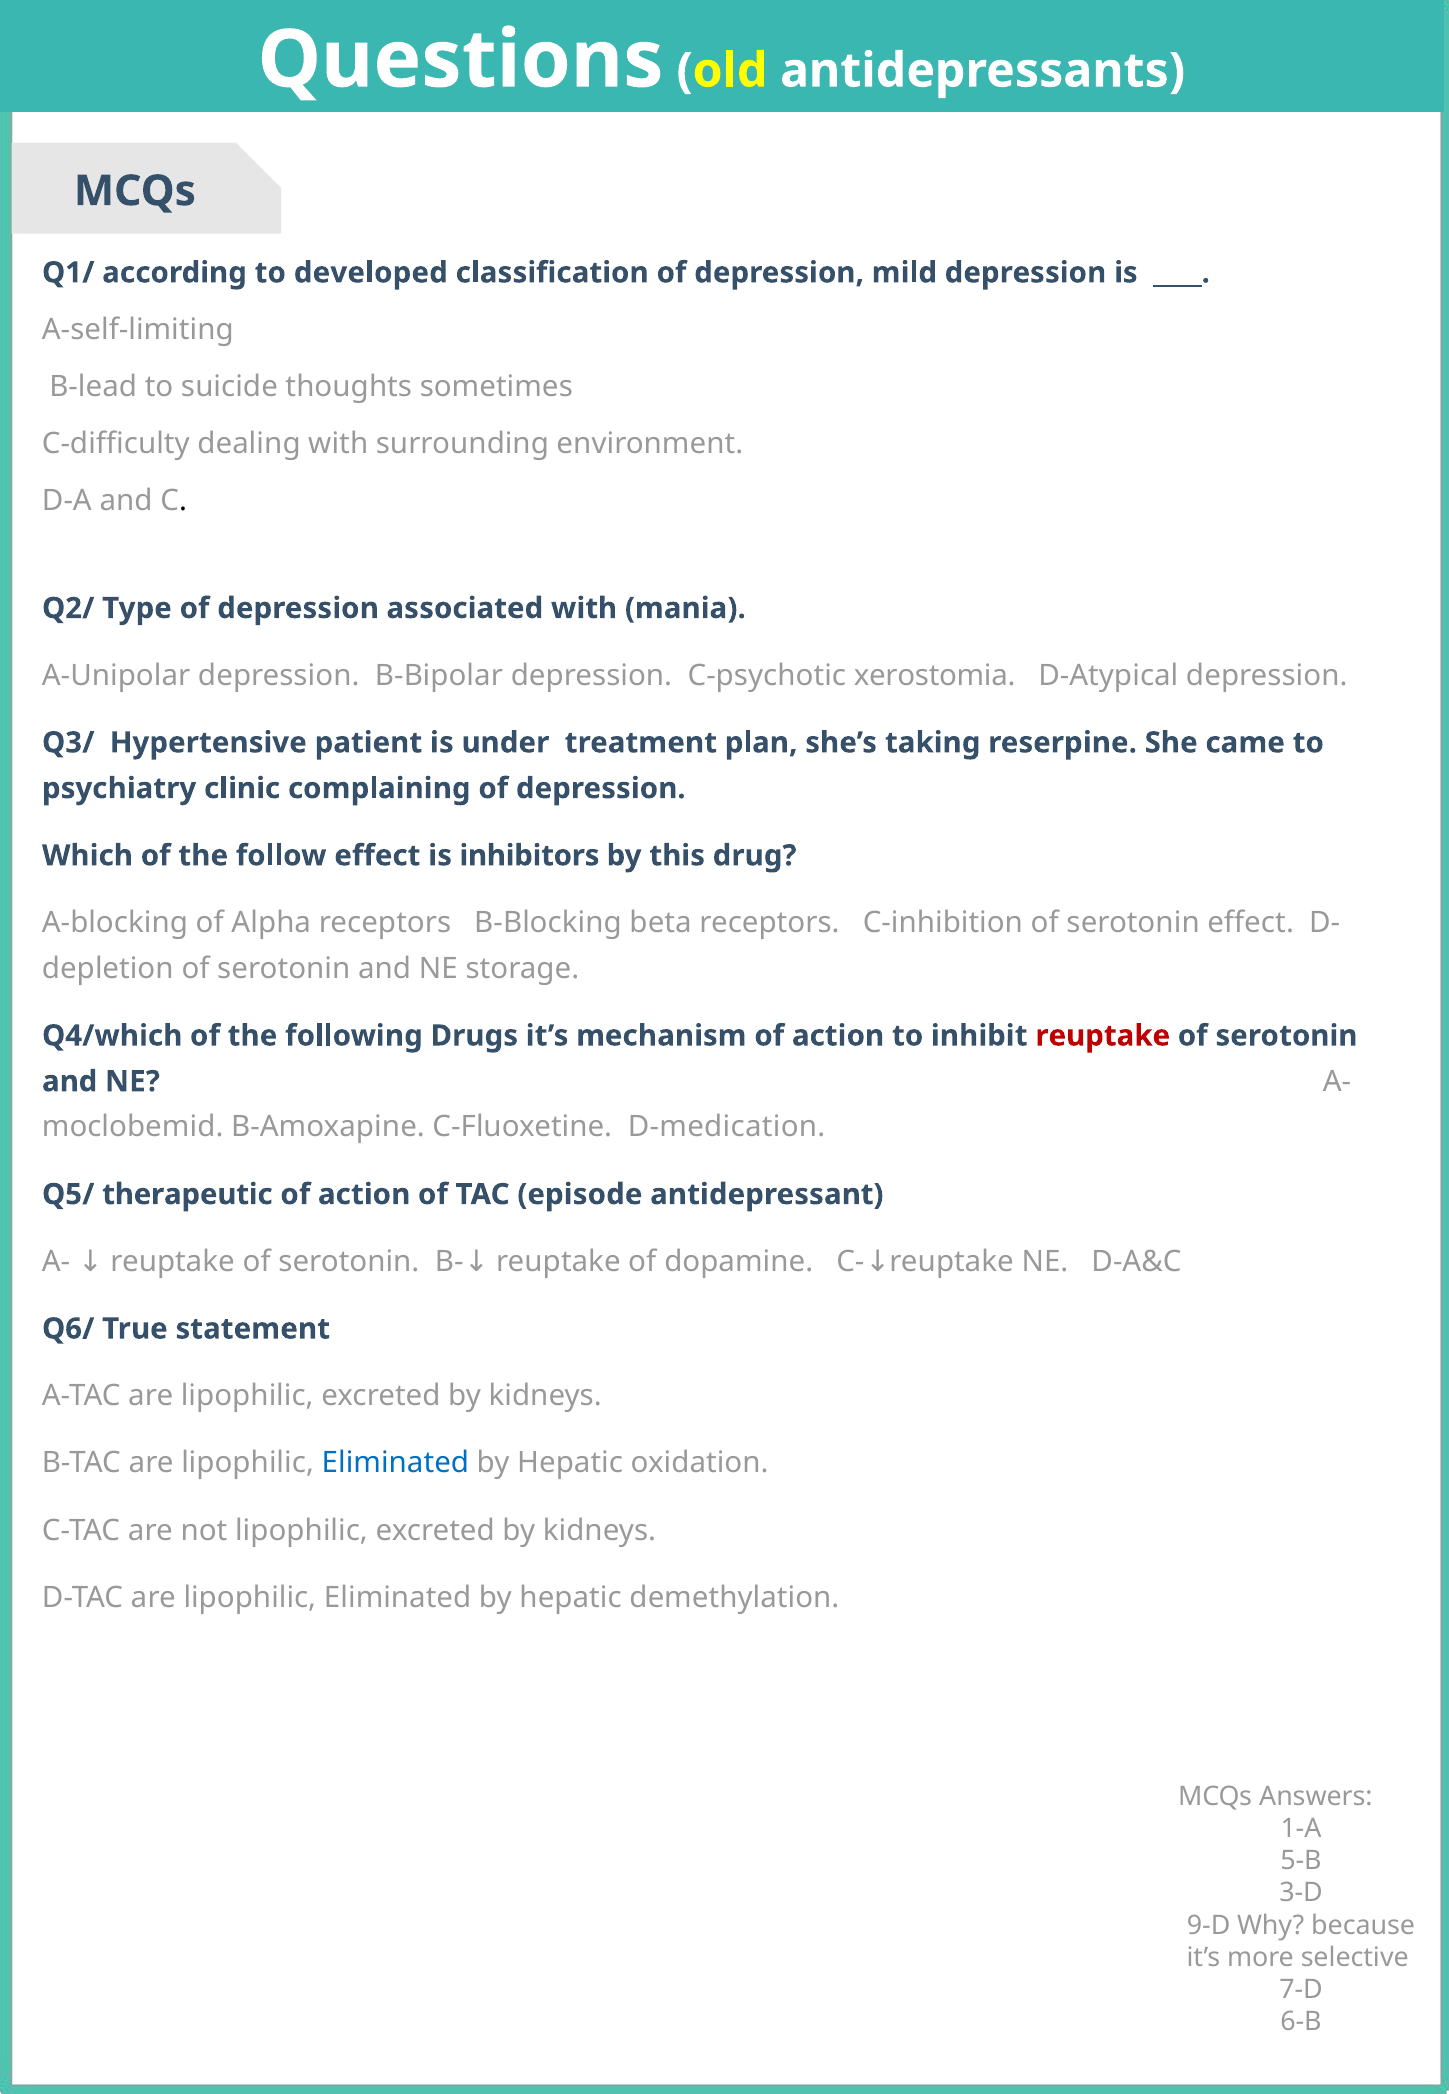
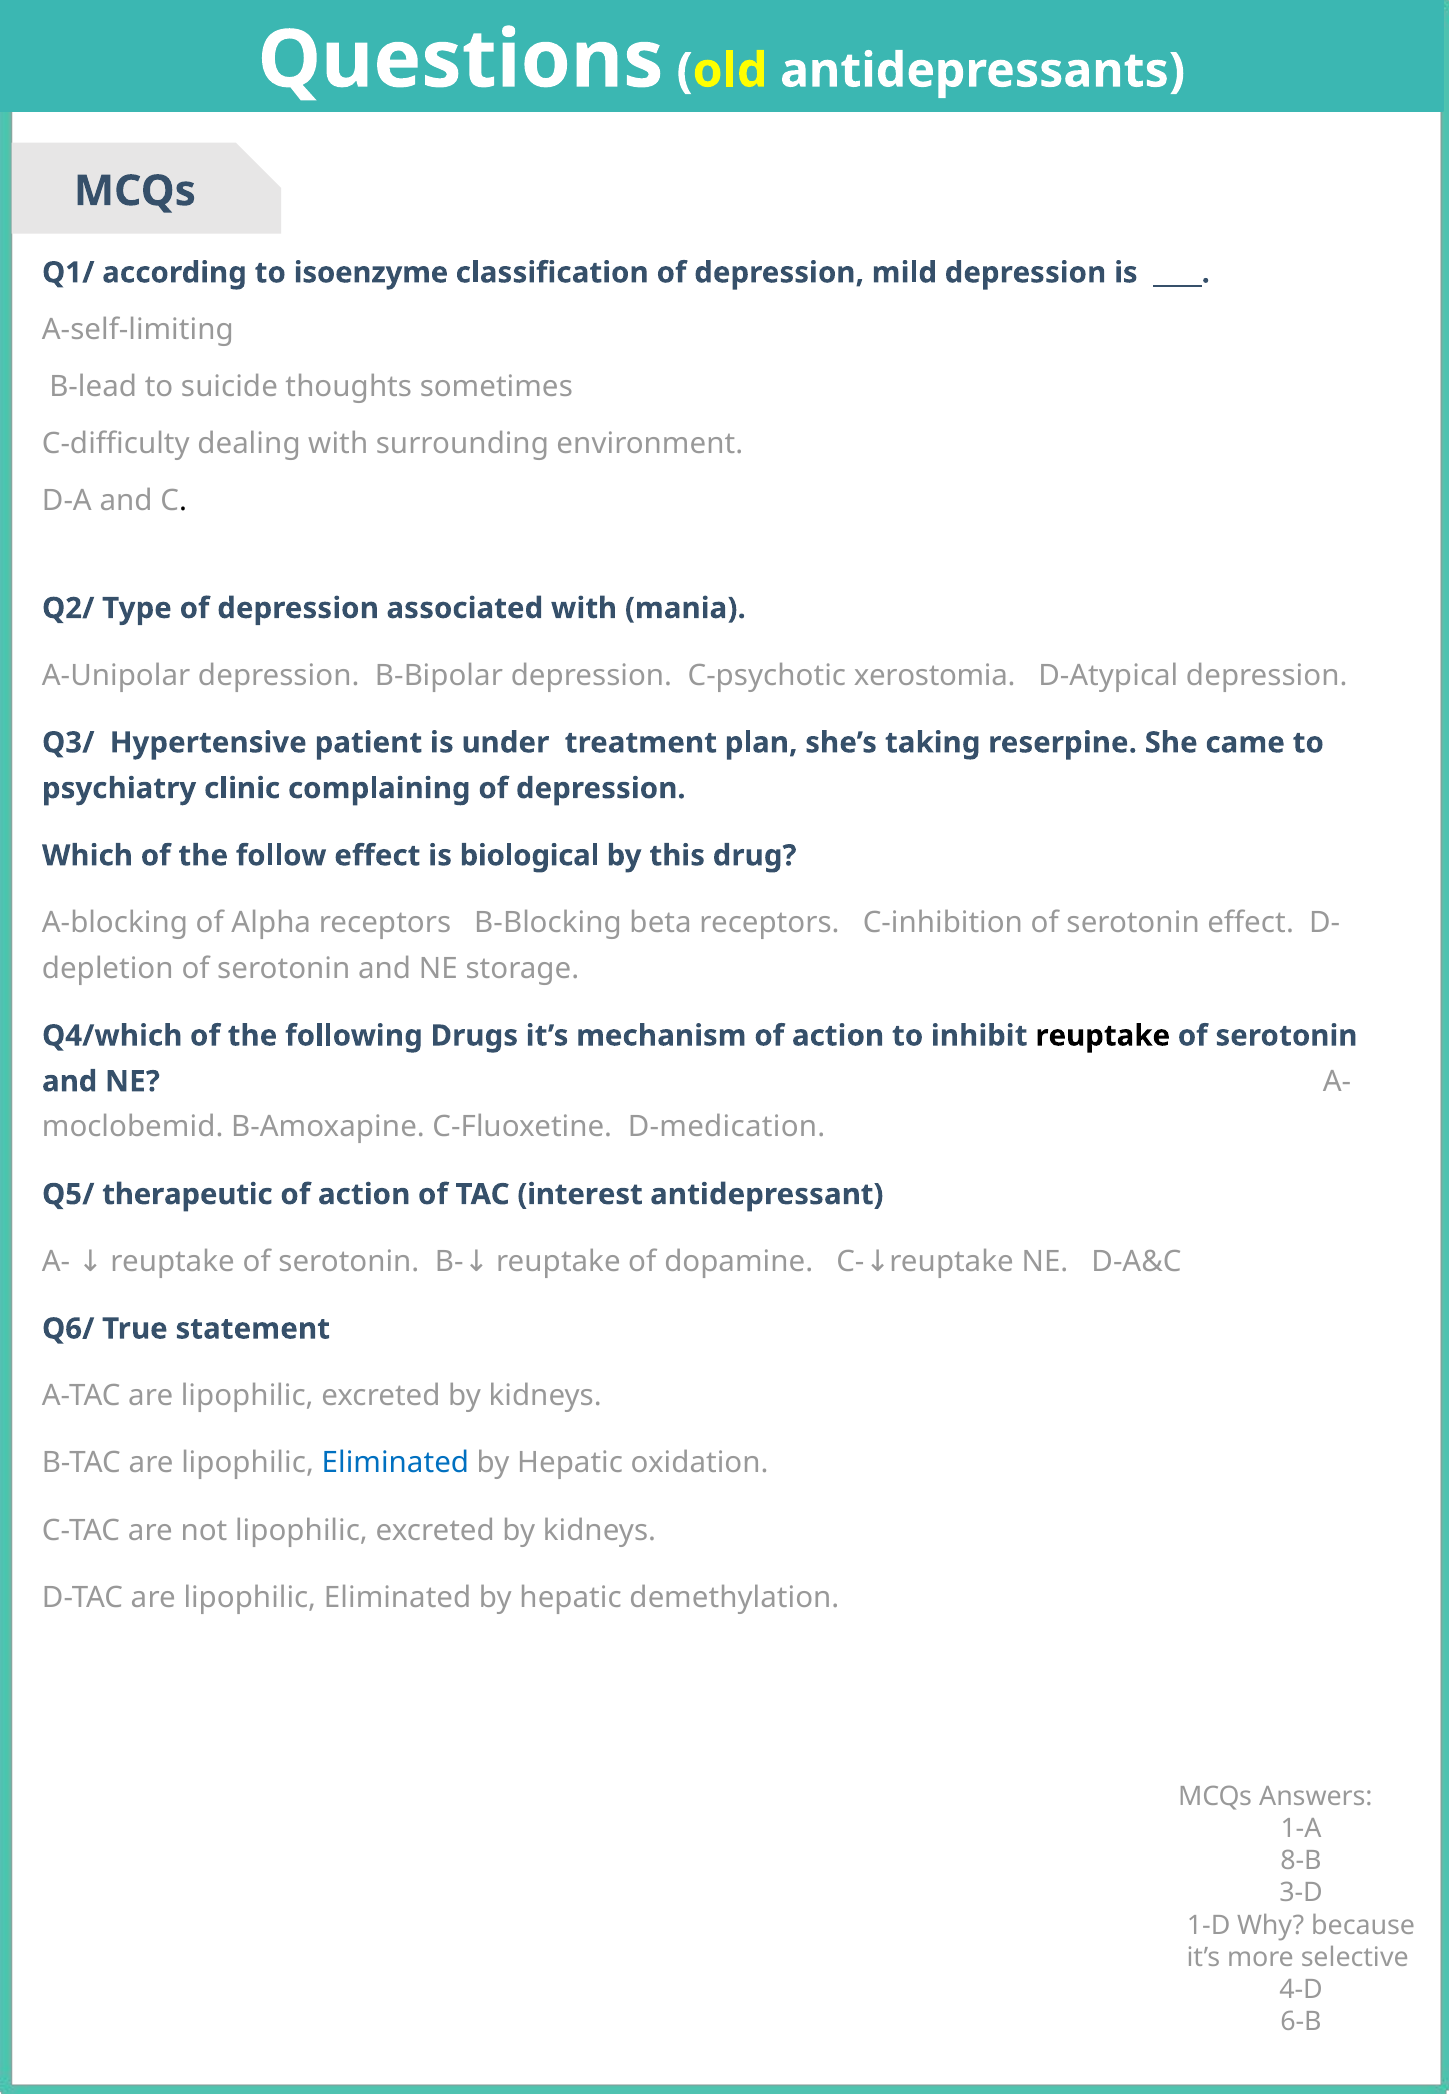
developed: developed -> isoenzyme
inhibitors: inhibitors -> biological
reuptake at (1103, 1035) colour: red -> black
episode: episode -> interest
5-B: 5-B -> 8-B
9-D: 9-D -> 1-D
7-D: 7-D -> 4-D
